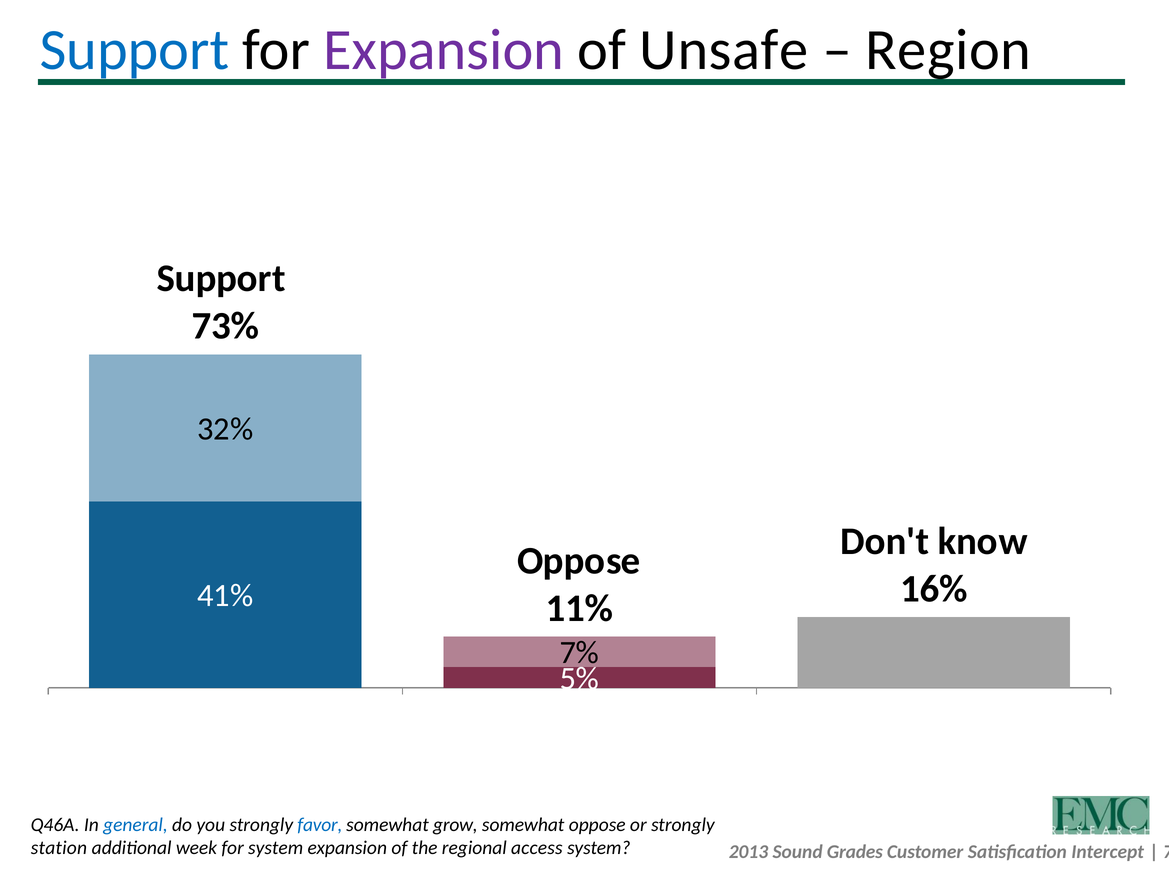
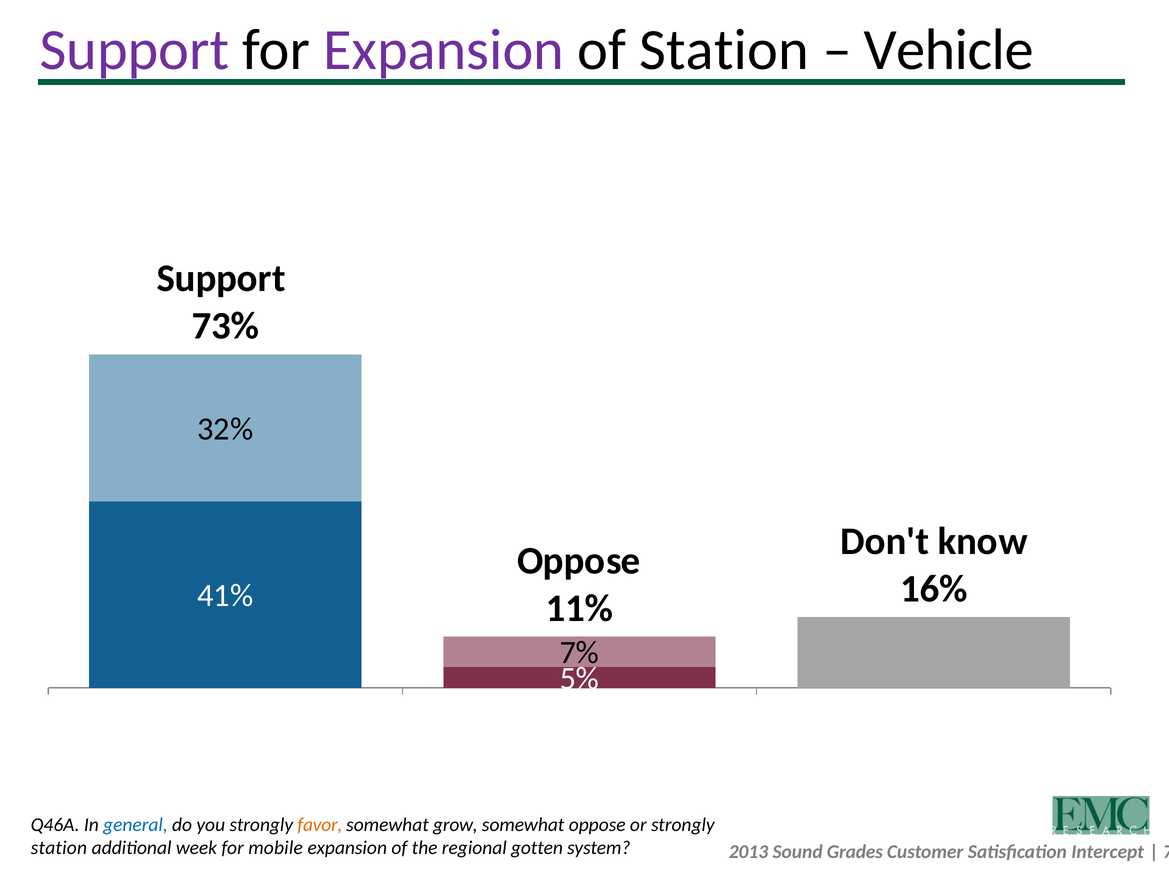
Support at (134, 50) colour: blue -> purple
of Unsafe: Unsafe -> Station
Region: Region -> Vehicle
favor colour: blue -> orange
for system: system -> mobile
access: access -> gotten
